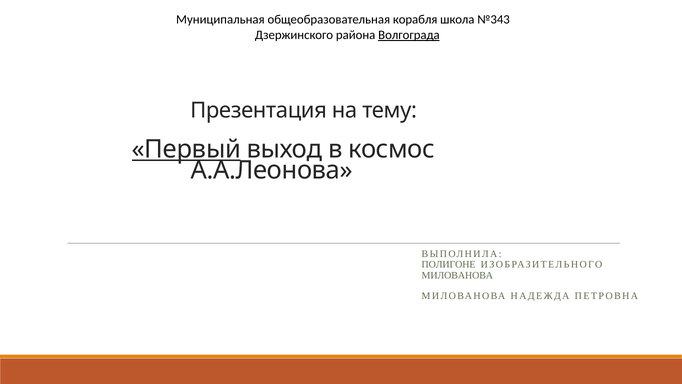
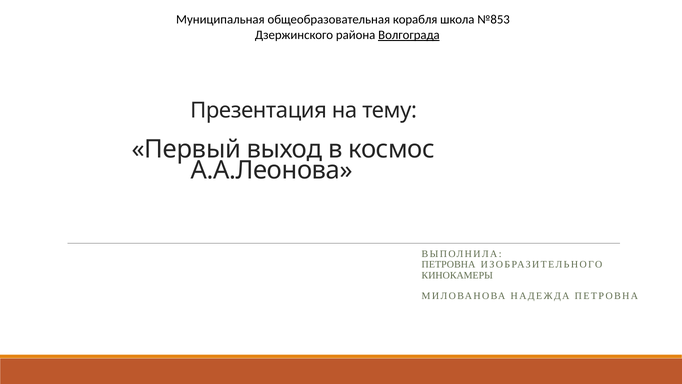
№343: №343 -> №853
Первый underline: present -> none
ПОЛИГОНЕ at (449, 264): ПОЛИГОНЕ -> ПЕТРОВНА
МИЛОВАНОВА at (457, 275): МИЛОВАНОВА -> КИНОКАМЕРЫ
